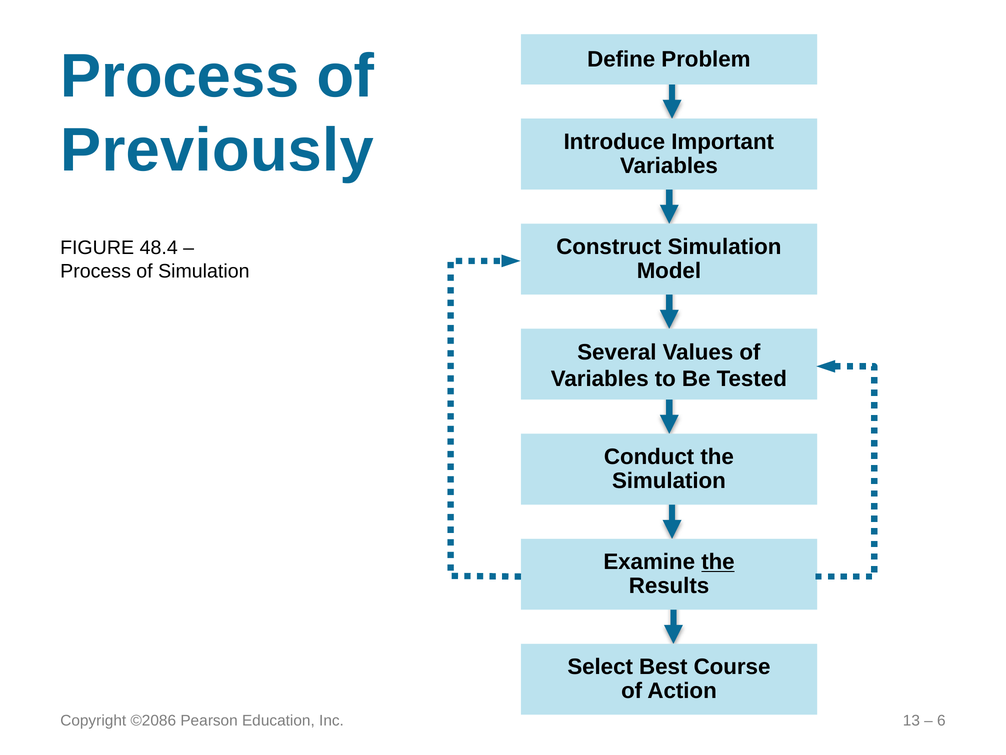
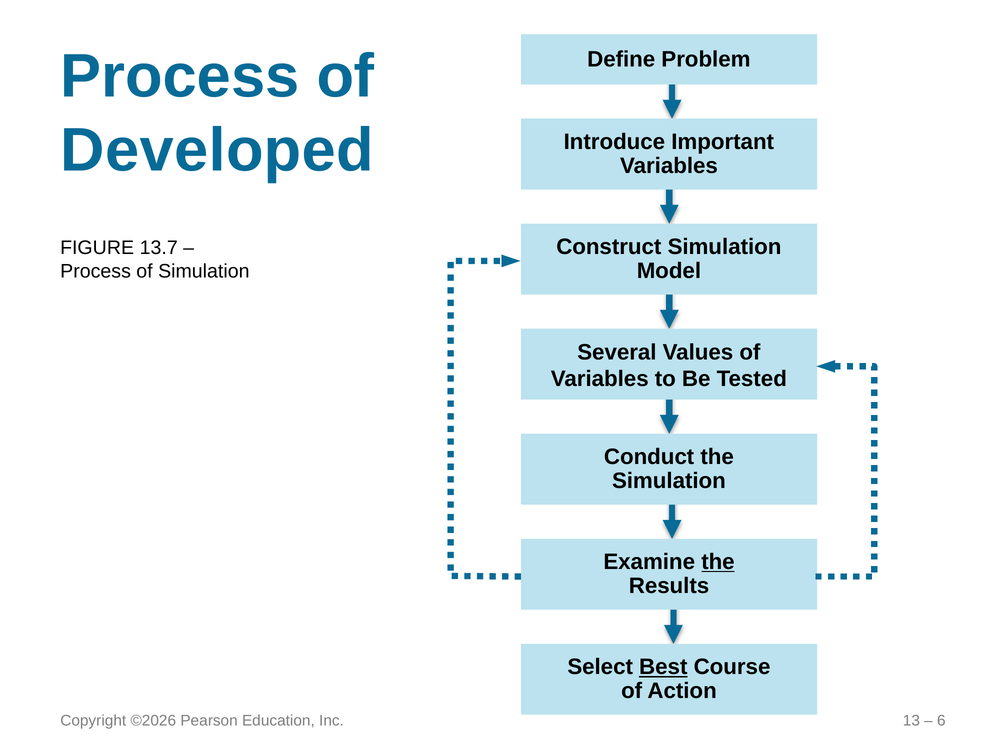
Previously: Previously -> Developed
48.4: 48.4 -> 13.7
Best underline: none -> present
©2086: ©2086 -> ©2026
